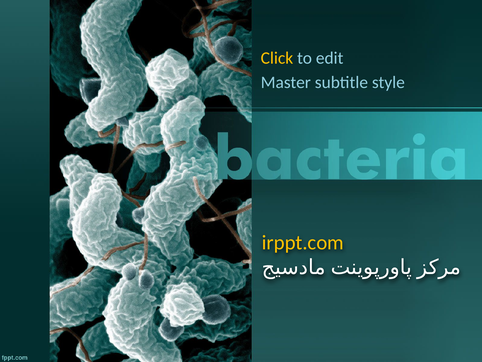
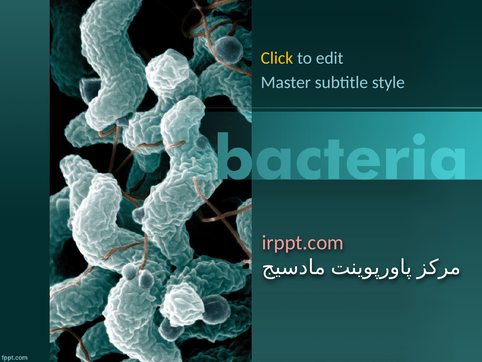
irppt.com colour: yellow -> pink
